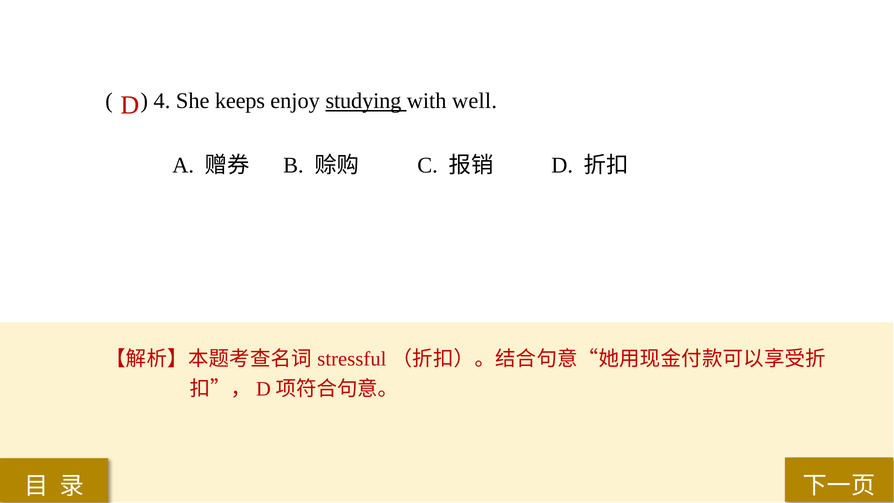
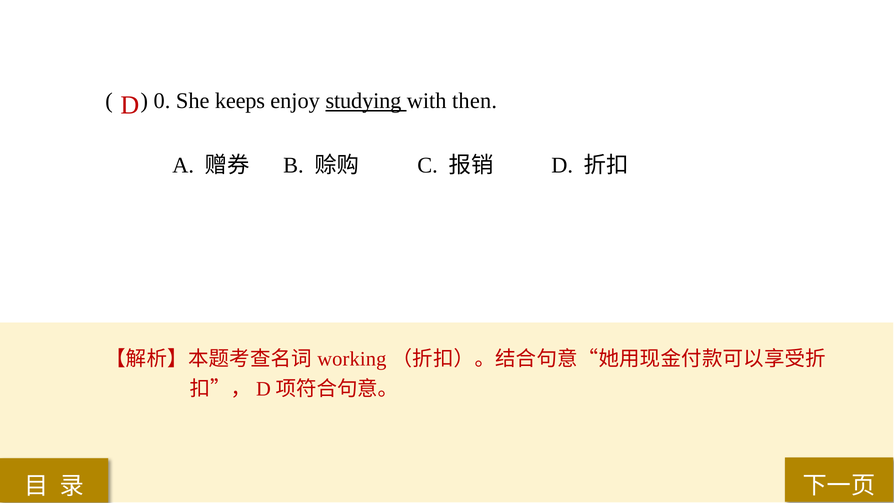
4: 4 -> 0
well: well -> then
stressful: stressful -> working
